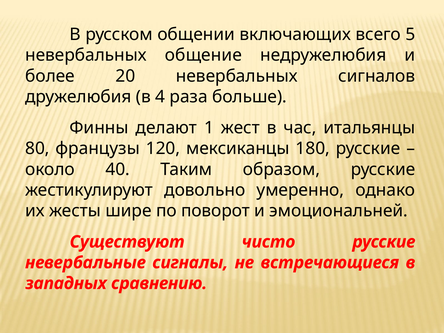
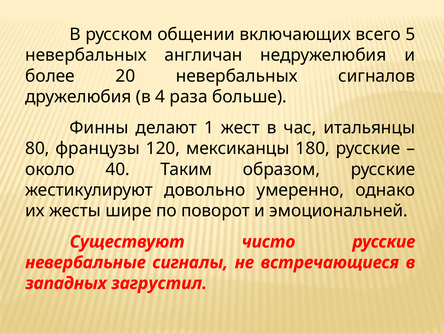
общение: общение -> англичан
сравнению: сравнению -> загрустил
